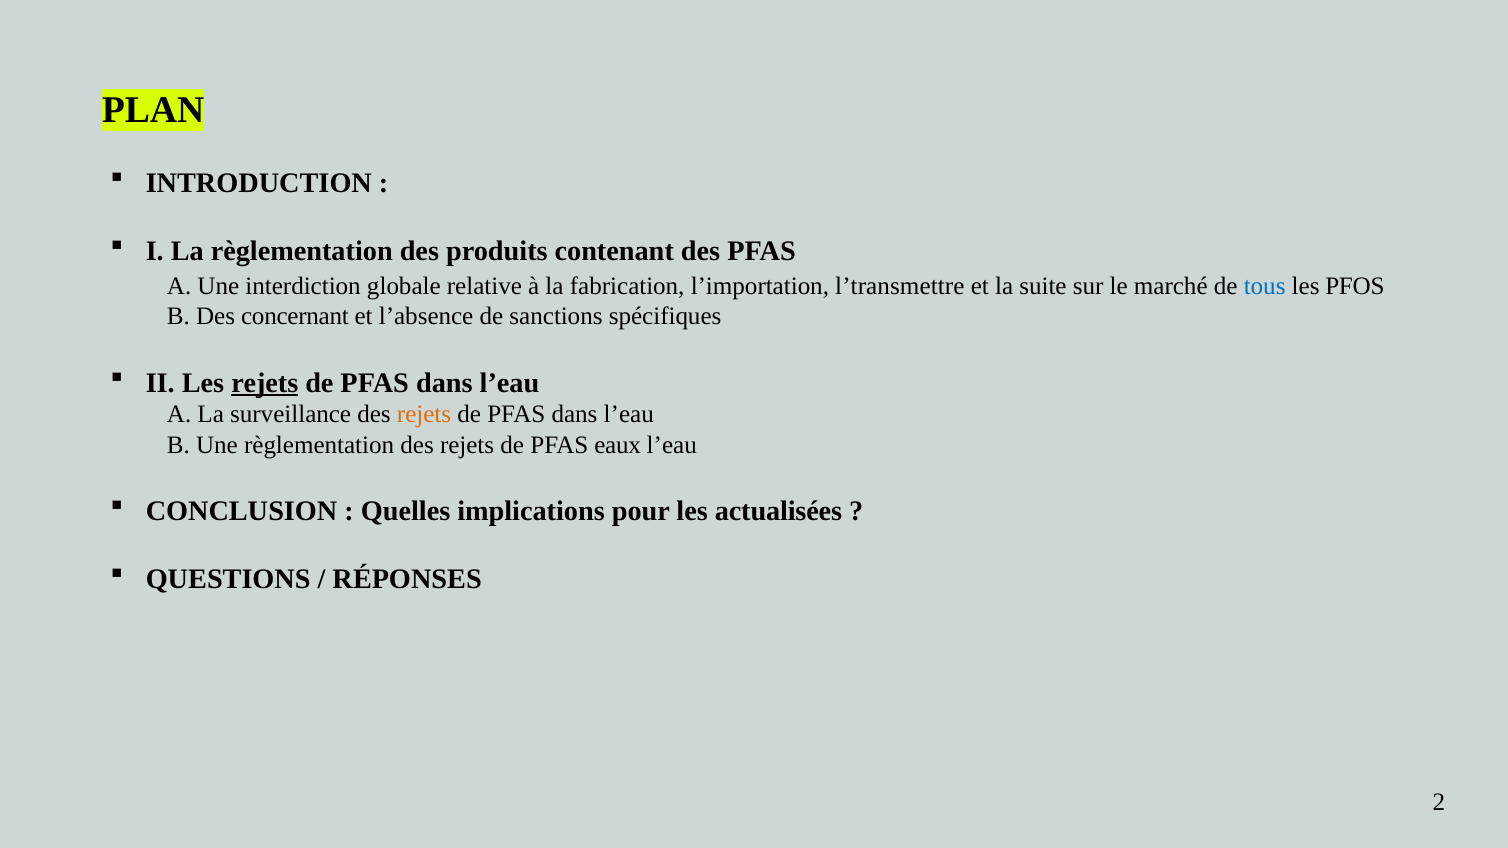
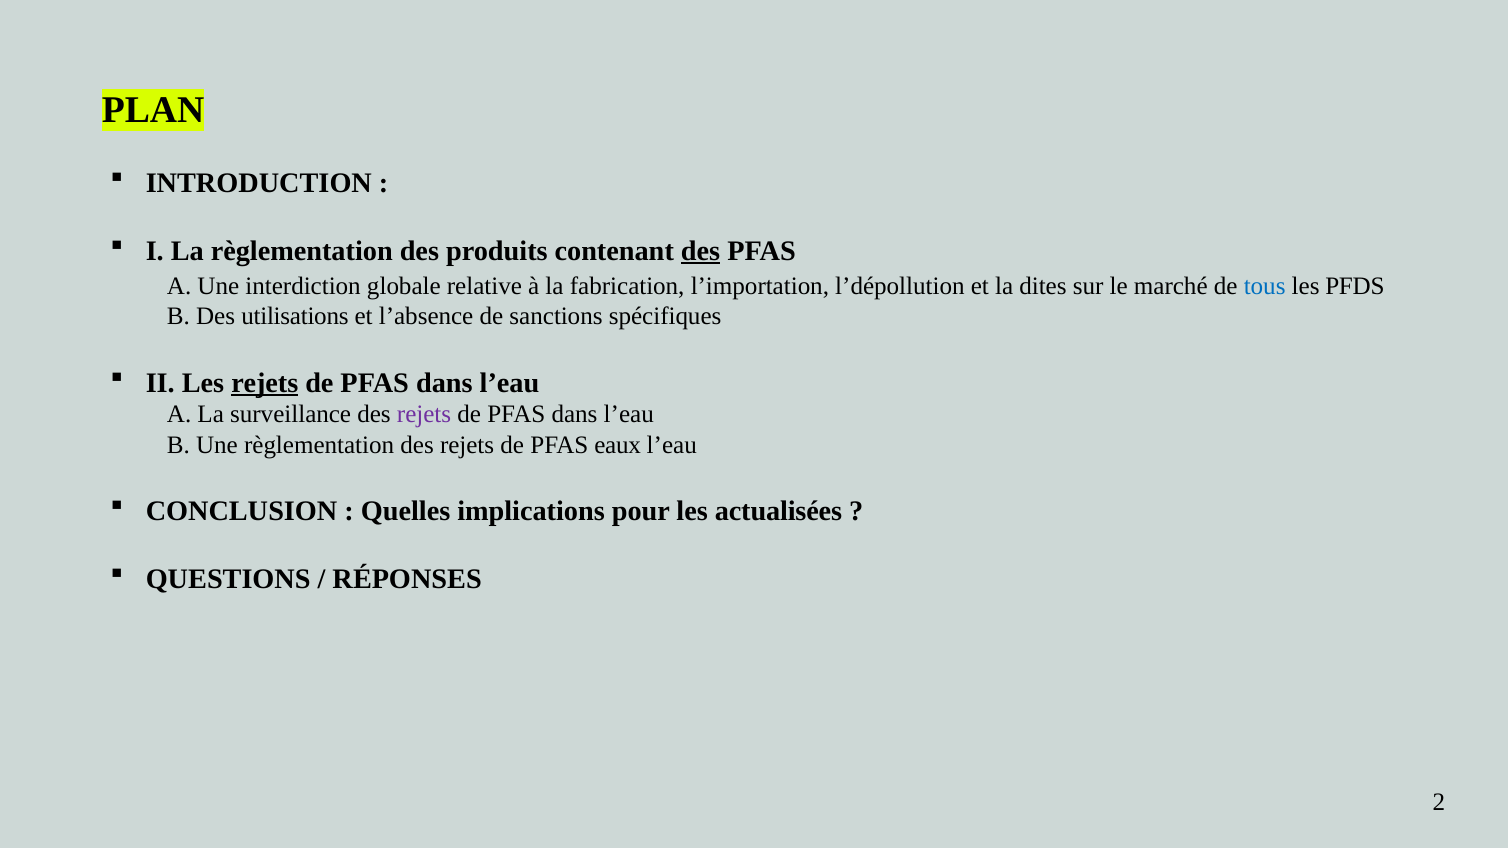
des at (701, 251) underline: none -> present
l’transmettre: l’transmettre -> l’dépollution
suite: suite -> dites
PFOS: PFOS -> PFDS
concernant: concernant -> utilisations
rejets at (424, 415) colour: orange -> purple
